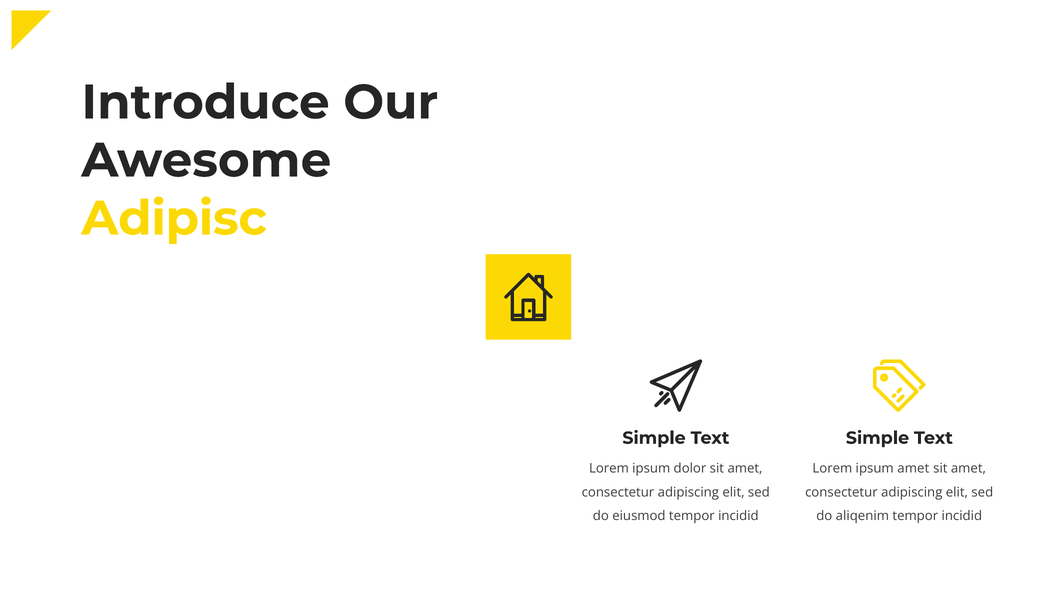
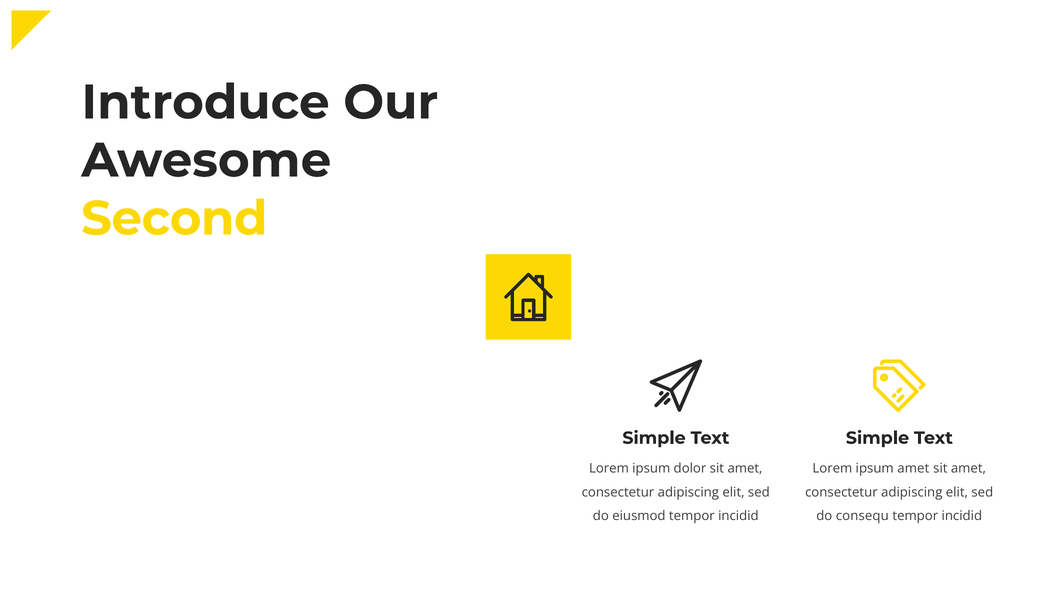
Adipisc: Adipisc -> Second
aliqenim: aliqenim -> consequ
